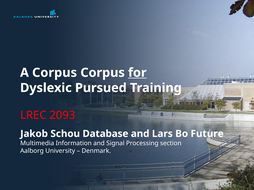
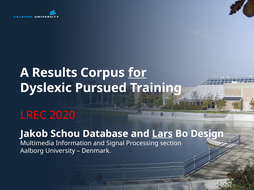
A Corpus: Corpus -> Results
2093: 2093 -> 2020
Lars underline: none -> present
Future: Future -> Design
